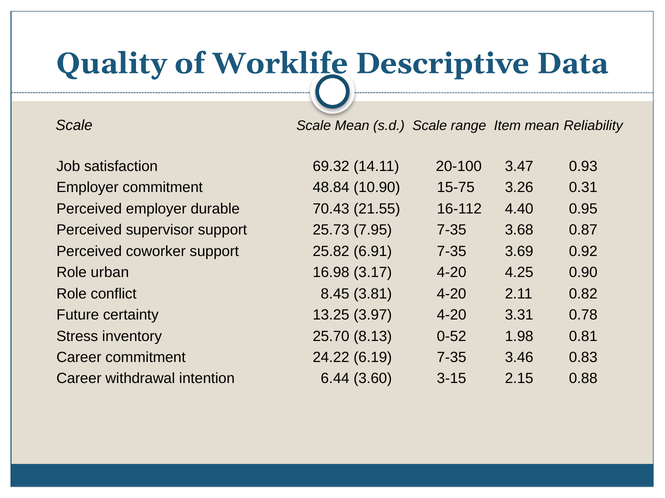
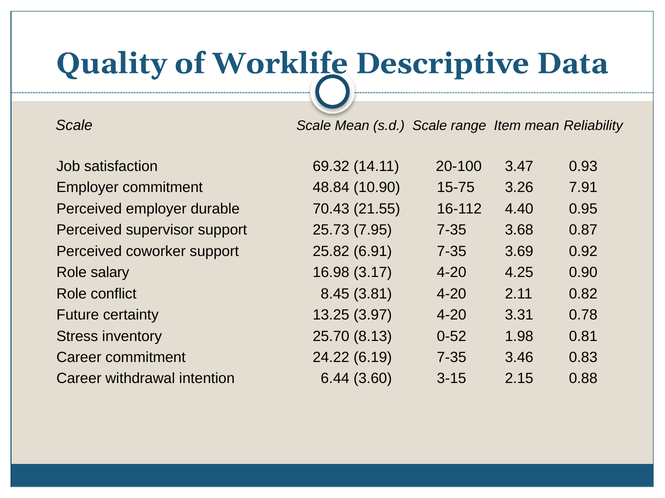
0.31: 0.31 -> 7.91
urban: urban -> salary
